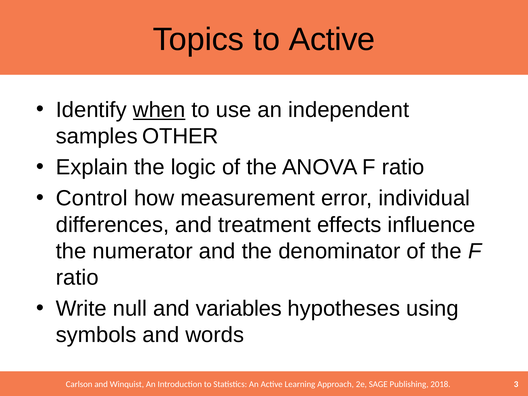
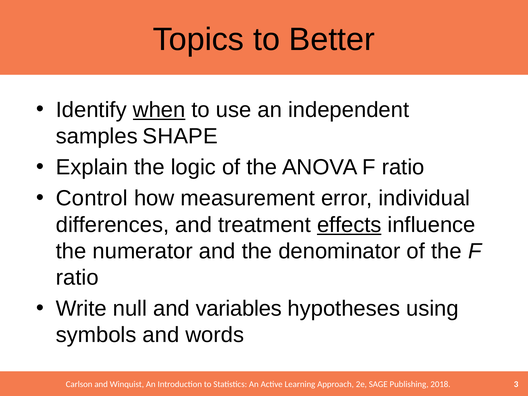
to Active: Active -> Better
OTHER: OTHER -> SHAPE
effects underline: none -> present
